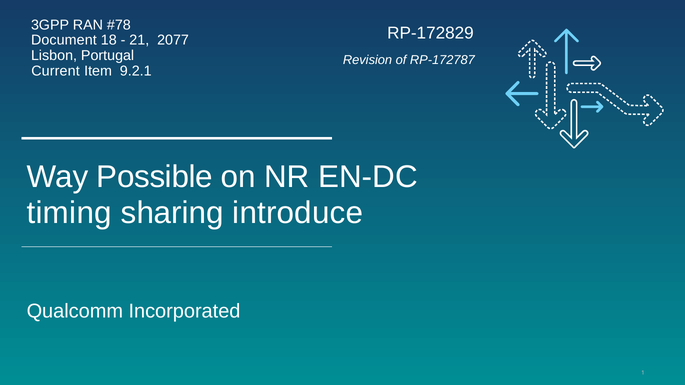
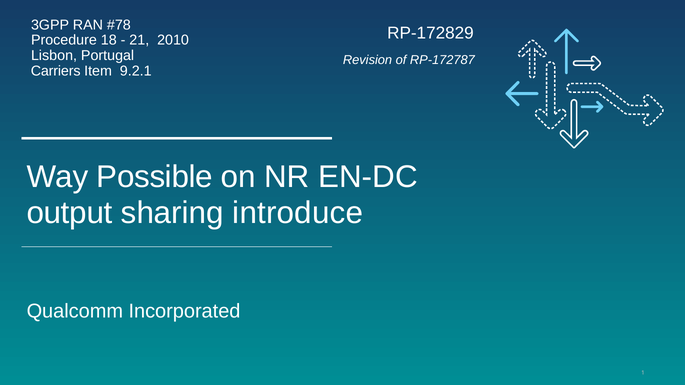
Document: Document -> Procedure
2077: 2077 -> 2010
Current: Current -> Carriers
timing: timing -> output
